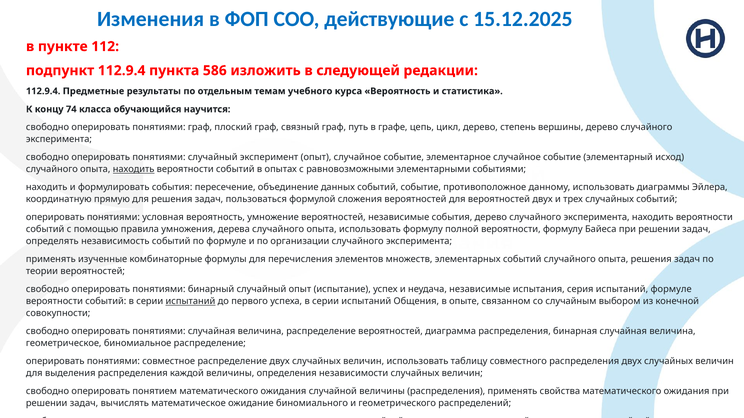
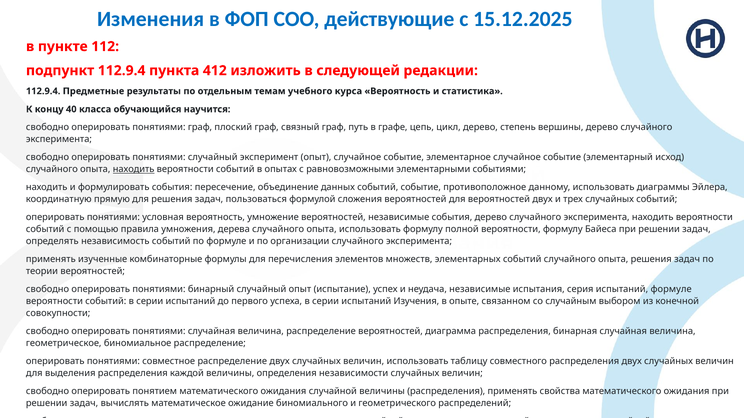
586: 586 -> 412
74: 74 -> 40
испытаний at (190, 302) underline: present -> none
Общения: Общения -> Изучения
